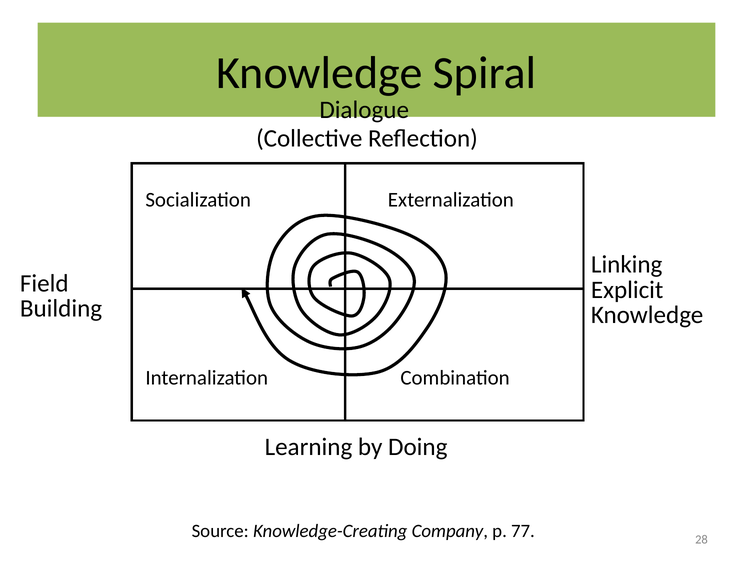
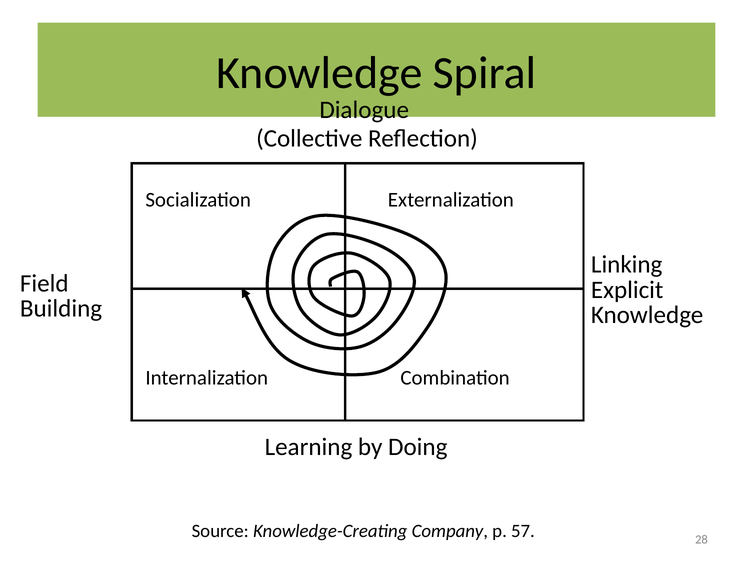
77: 77 -> 57
